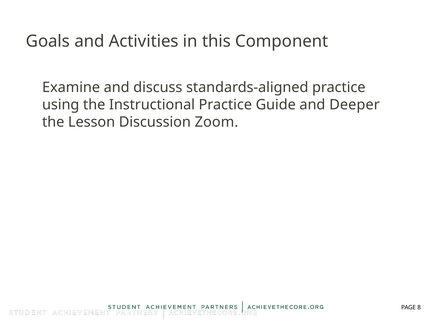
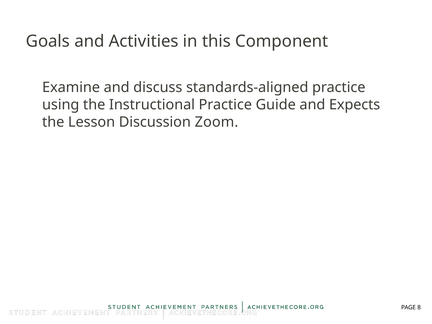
Deeper: Deeper -> Expects
